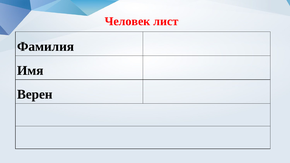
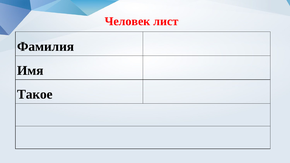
Верен: Верен -> Такое
